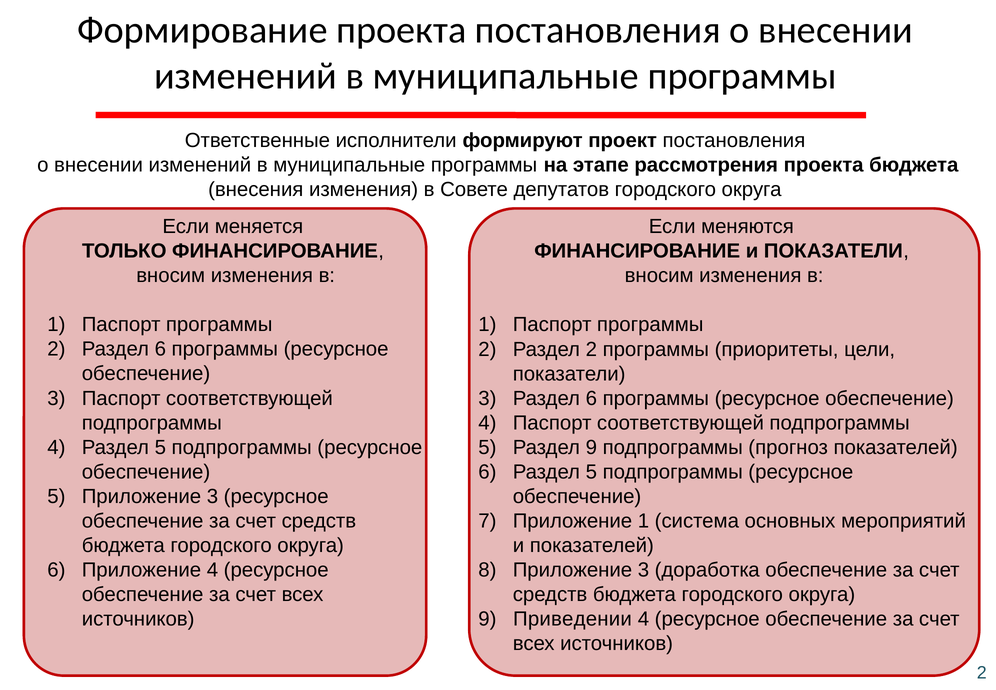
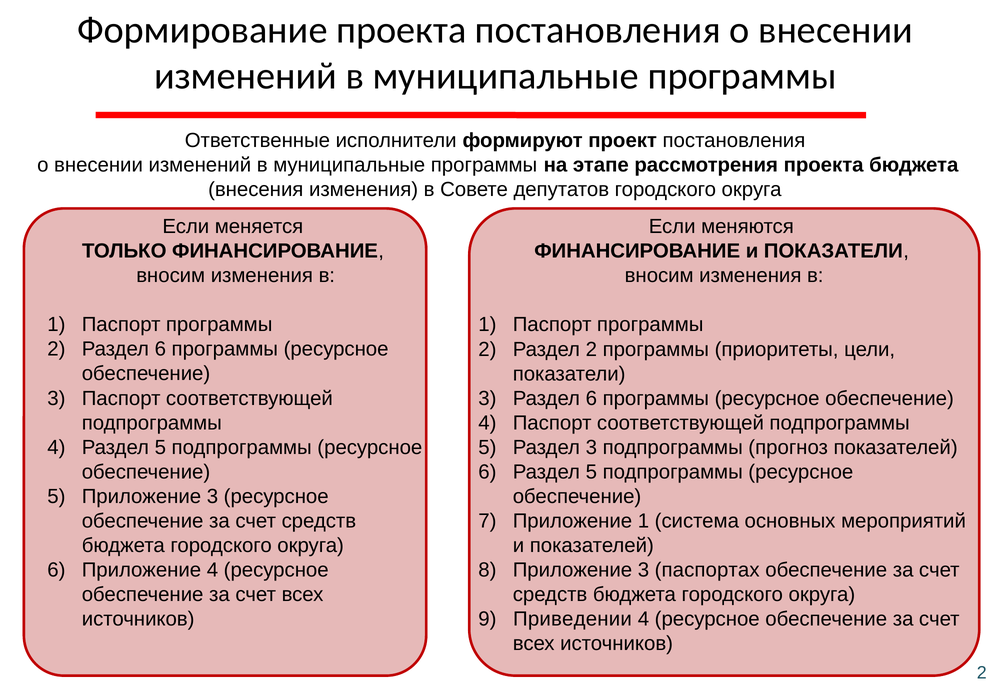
Раздел 9: 9 -> 3
доработка: доработка -> паспортах
